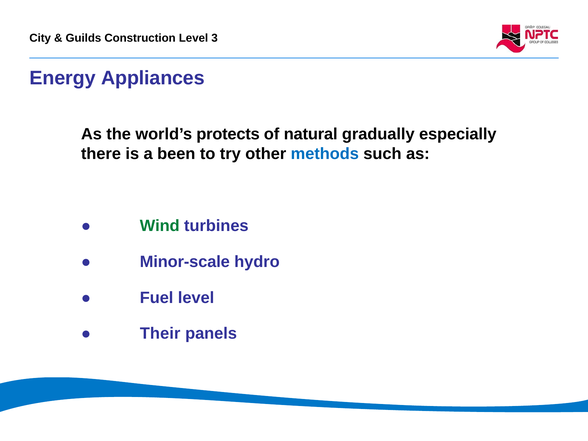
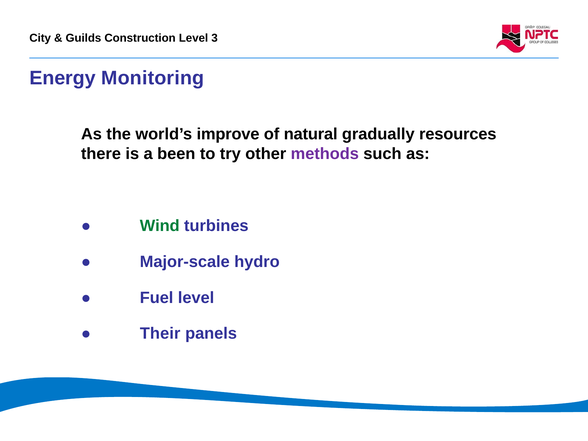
Appliances: Appliances -> Monitoring
protects: protects -> improve
especially: especially -> resources
methods colour: blue -> purple
Minor-scale: Minor-scale -> Major-scale
